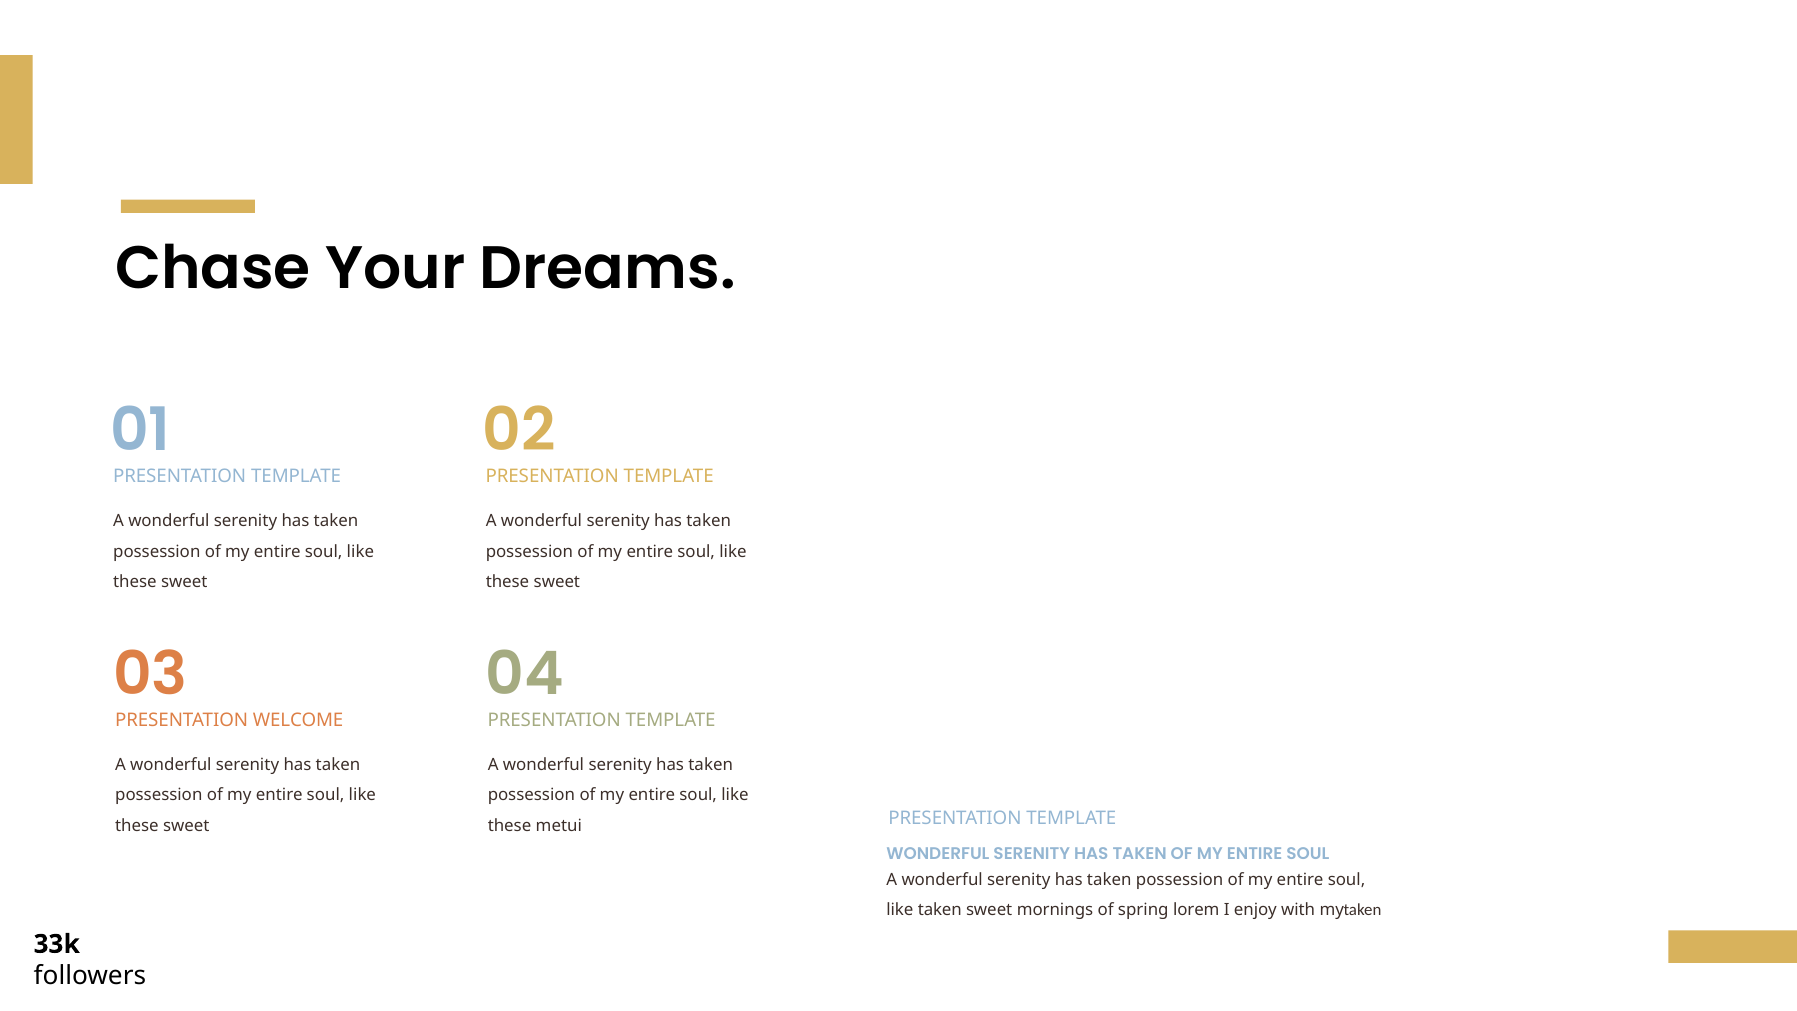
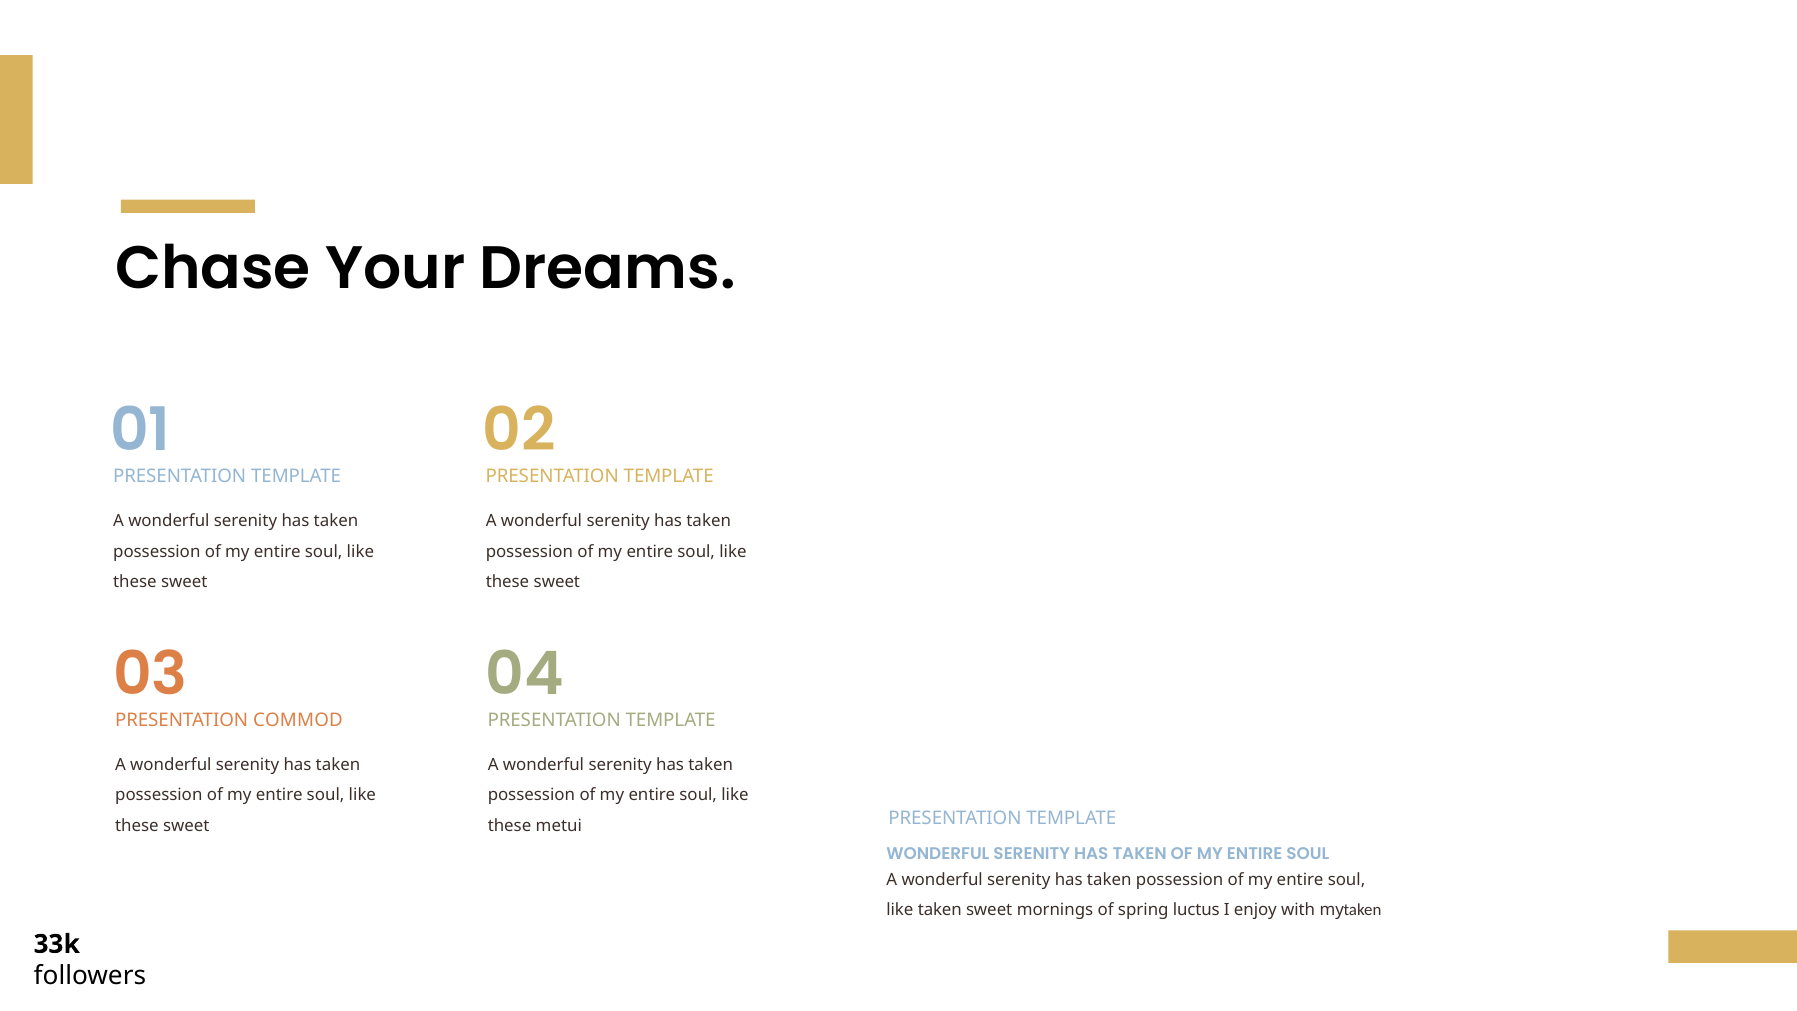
WELCOME: WELCOME -> COMMOD
lorem: lorem -> luctus
